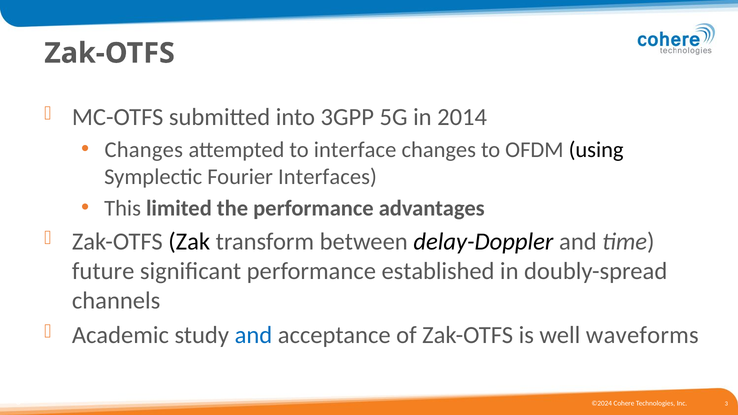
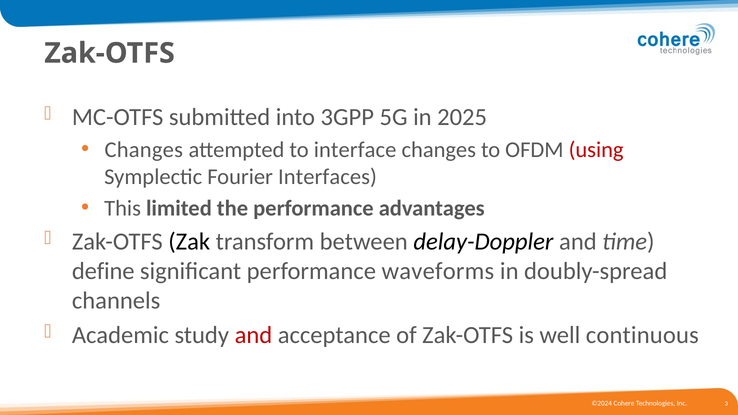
2014: 2014 -> 2025
using colour: black -> red
future: future -> define
established: established -> waveforms
and at (253, 335) colour: blue -> red
waveforms: waveforms -> continuous
